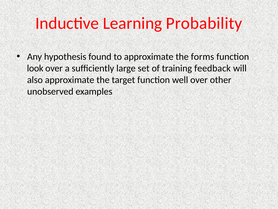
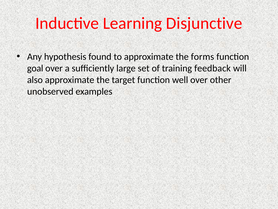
Probability: Probability -> Disjunctive
look: look -> goal
